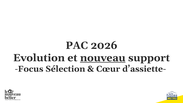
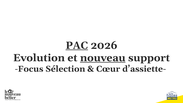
PAC underline: none -> present
